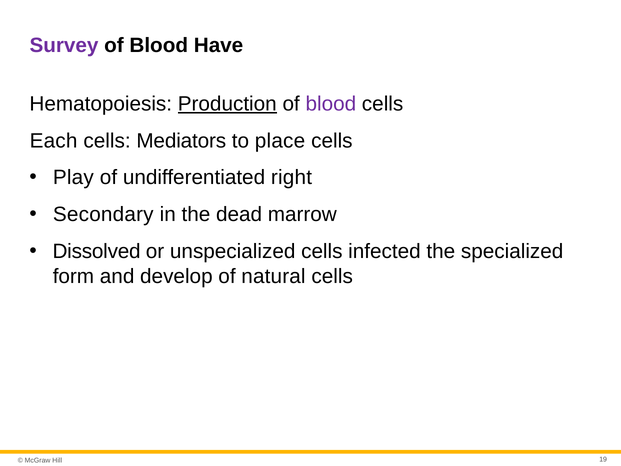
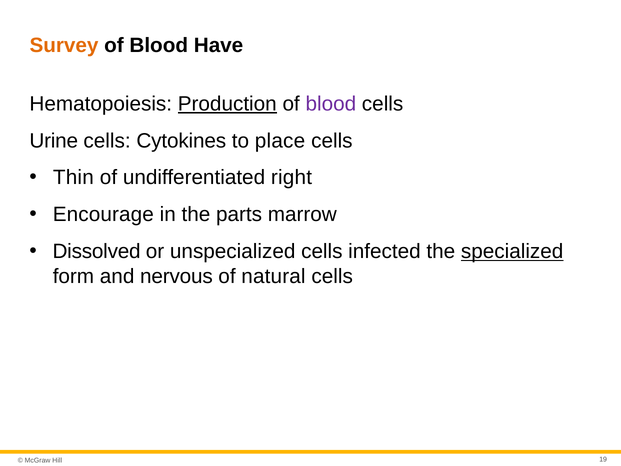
Survey colour: purple -> orange
Each: Each -> Urine
Mediators: Mediators -> Cytokines
Play: Play -> Thin
Secondary: Secondary -> Encourage
dead: dead -> parts
specialized underline: none -> present
develop: develop -> nervous
